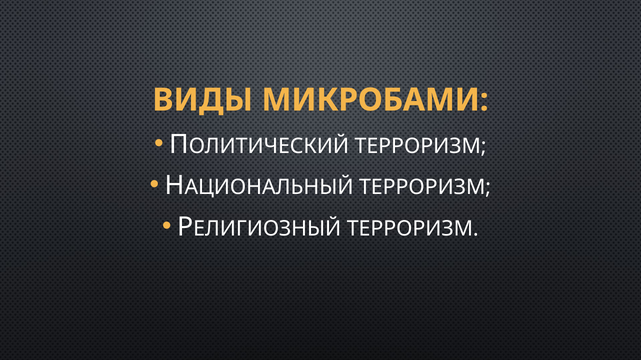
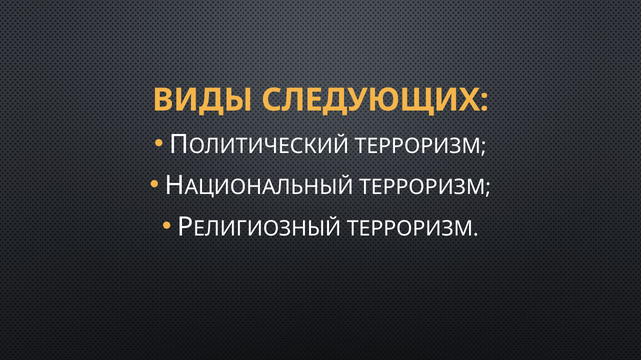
МИКРОБАМИ: МИКРОБАМИ -> СЛЕДУЮЩИХ
